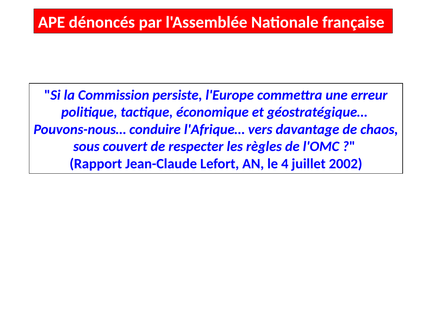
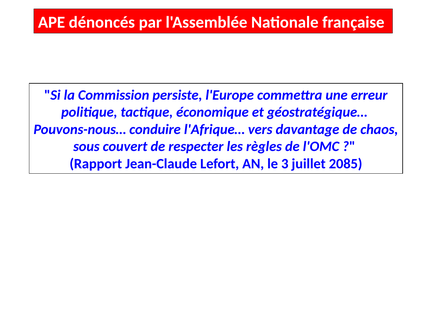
4: 4 -> 3
2002: 2002 -> 2085
